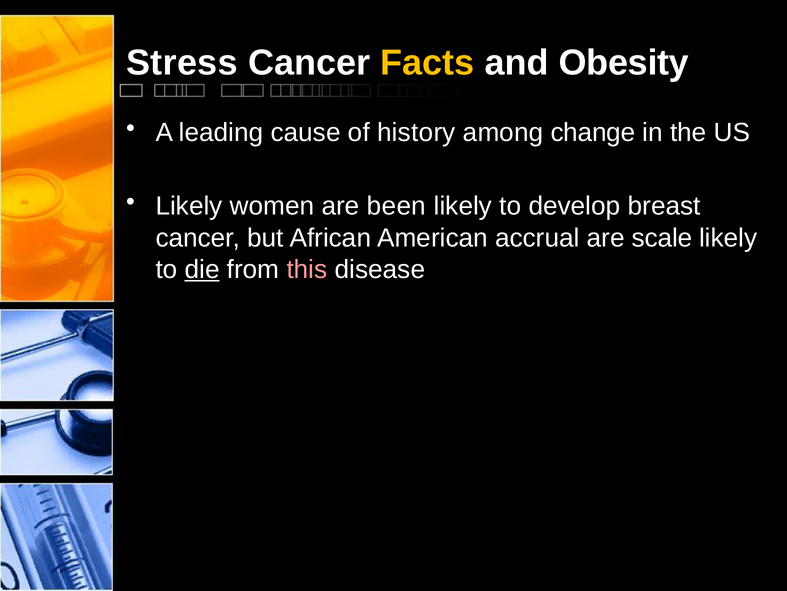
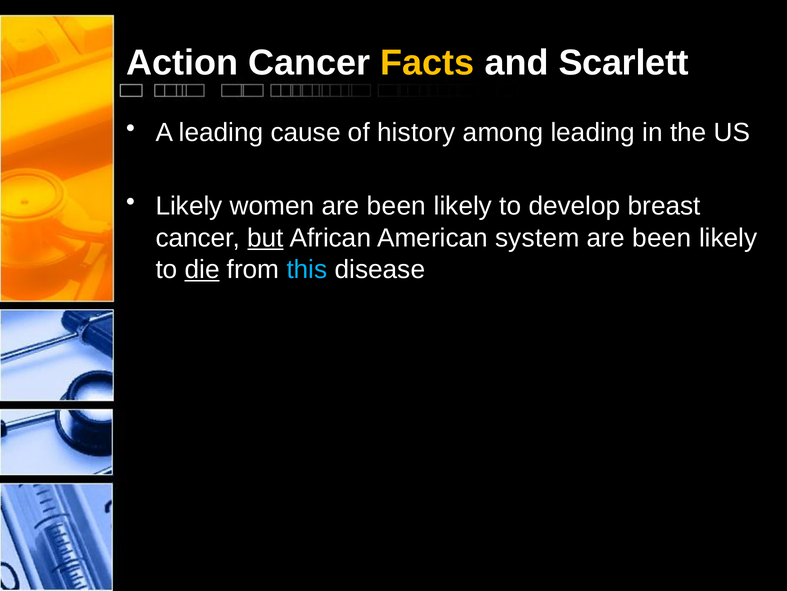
Stress: Stress -> Action
Obesity: Obesity -> Scarlett
among change: change -> leading
but underline: none -> present
accrual: accrual -> system
scale at (662, 238): scale -> been
this colour: pink -> light blue
